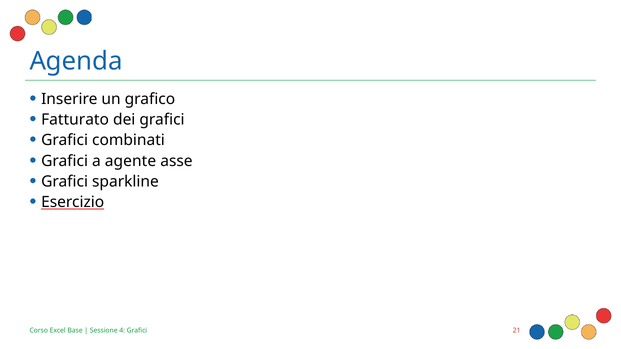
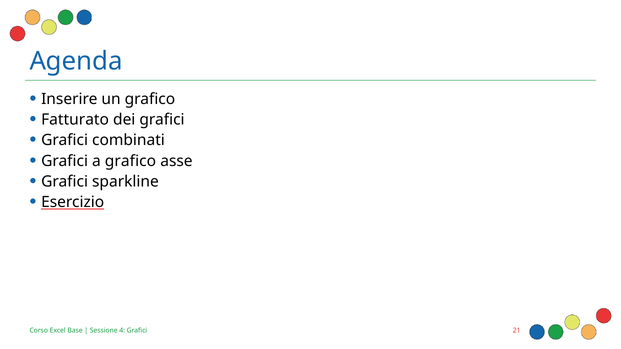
a agente: agente -> grafico
